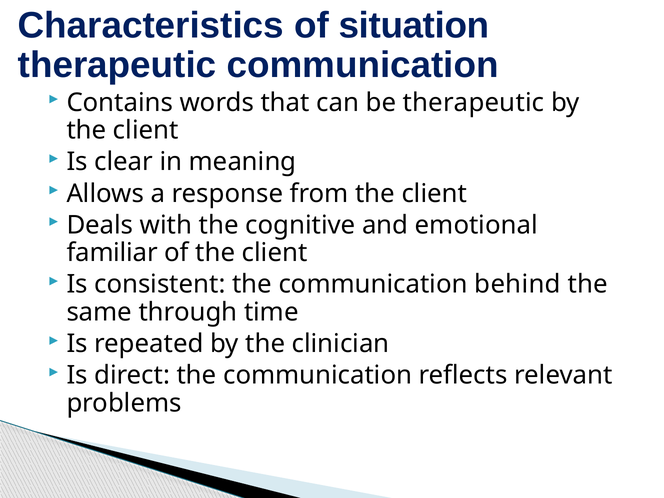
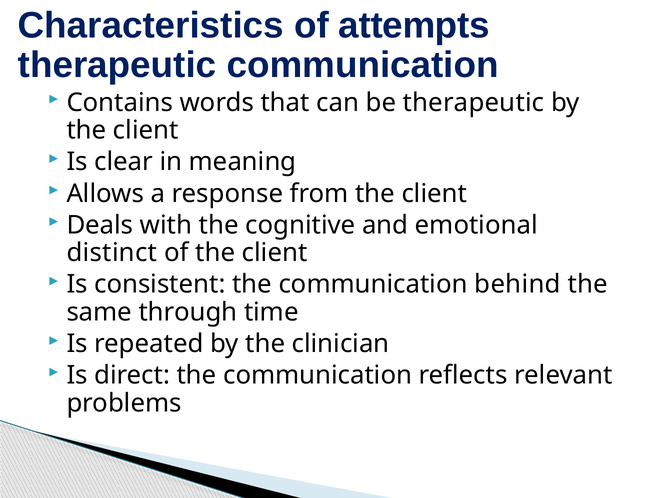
situation: situation -> attempts
familiar: familiar -> distinct
